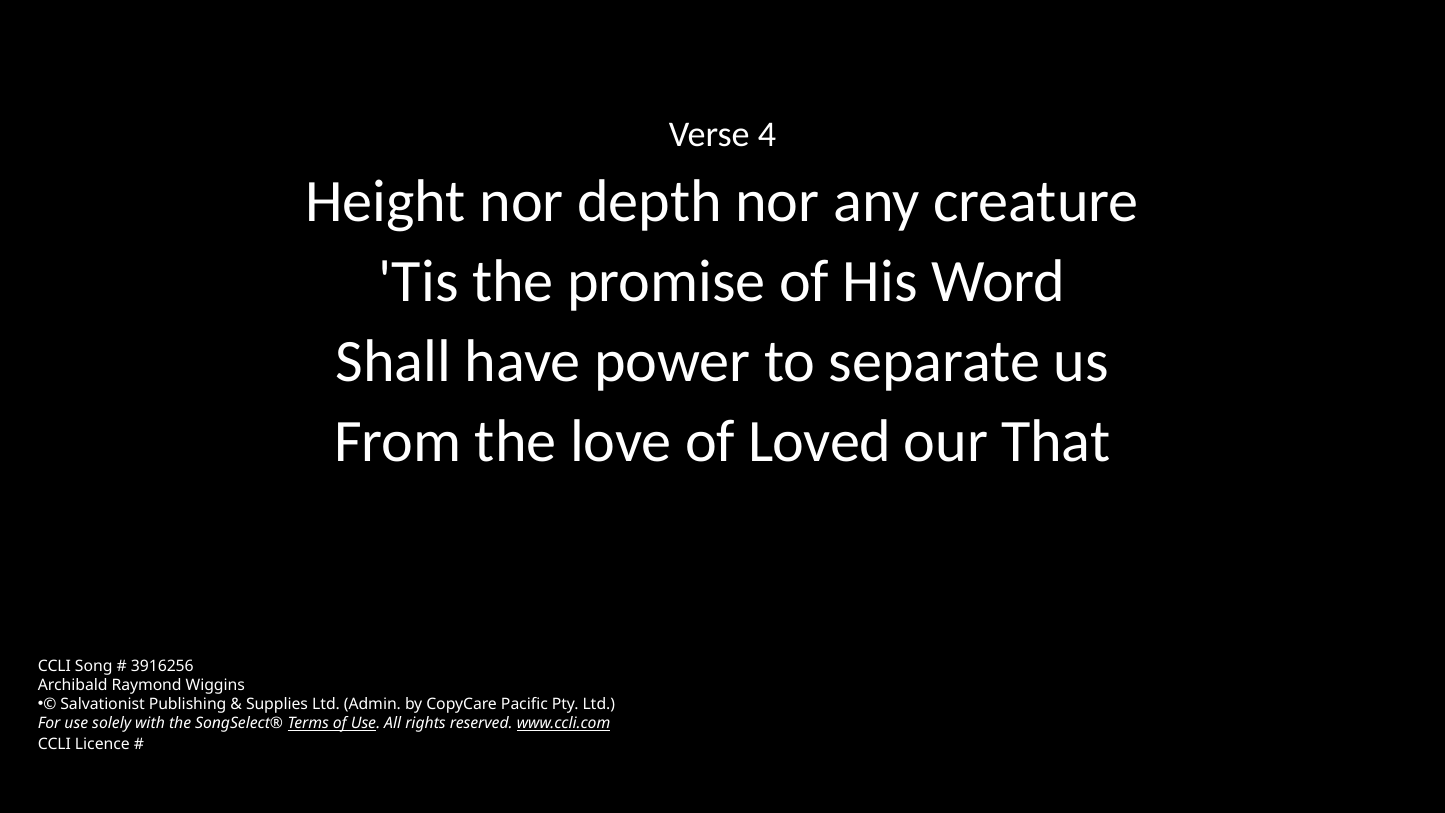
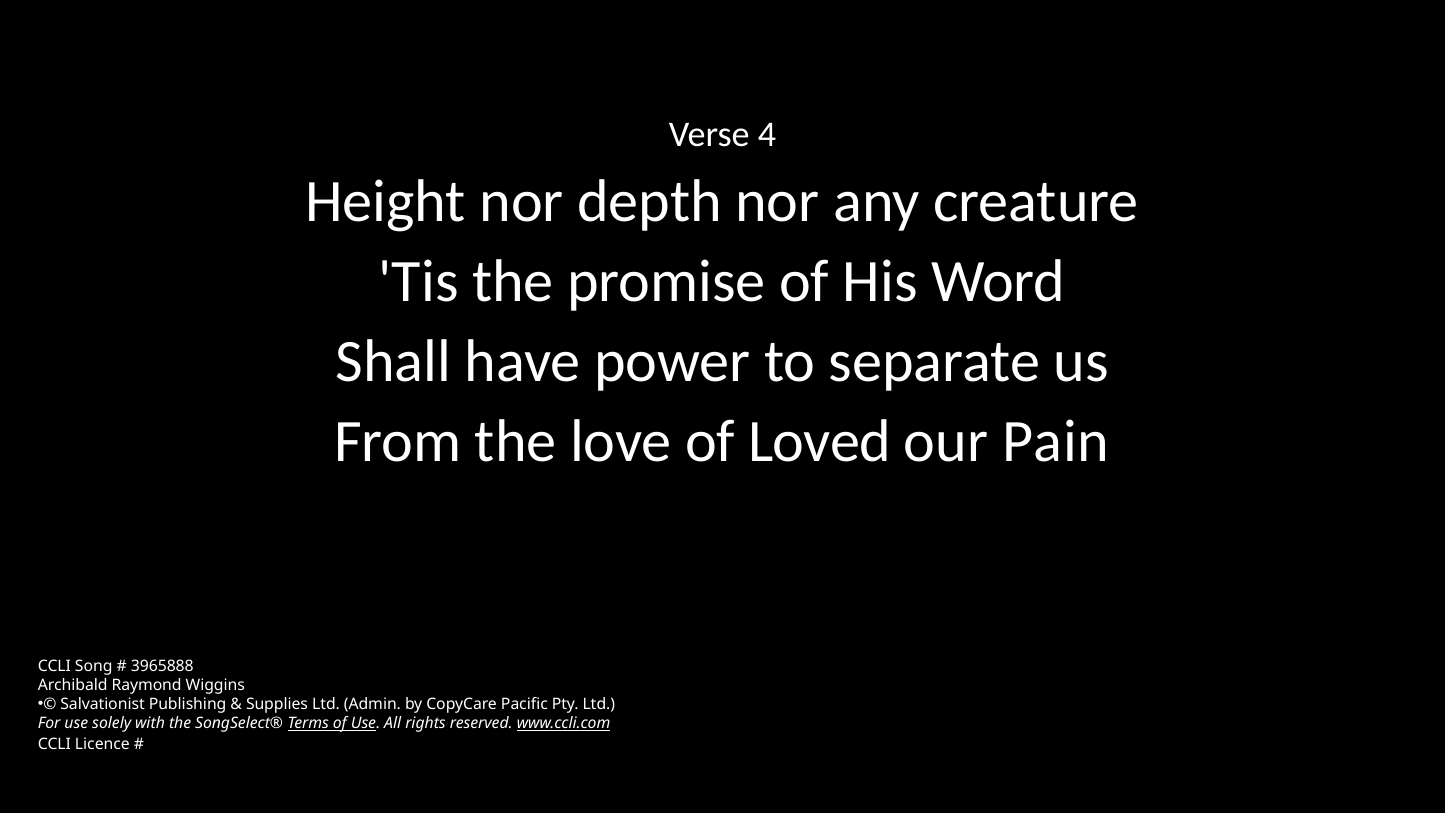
That: That -> Pain
3916256: 3916256 -> 3965888
